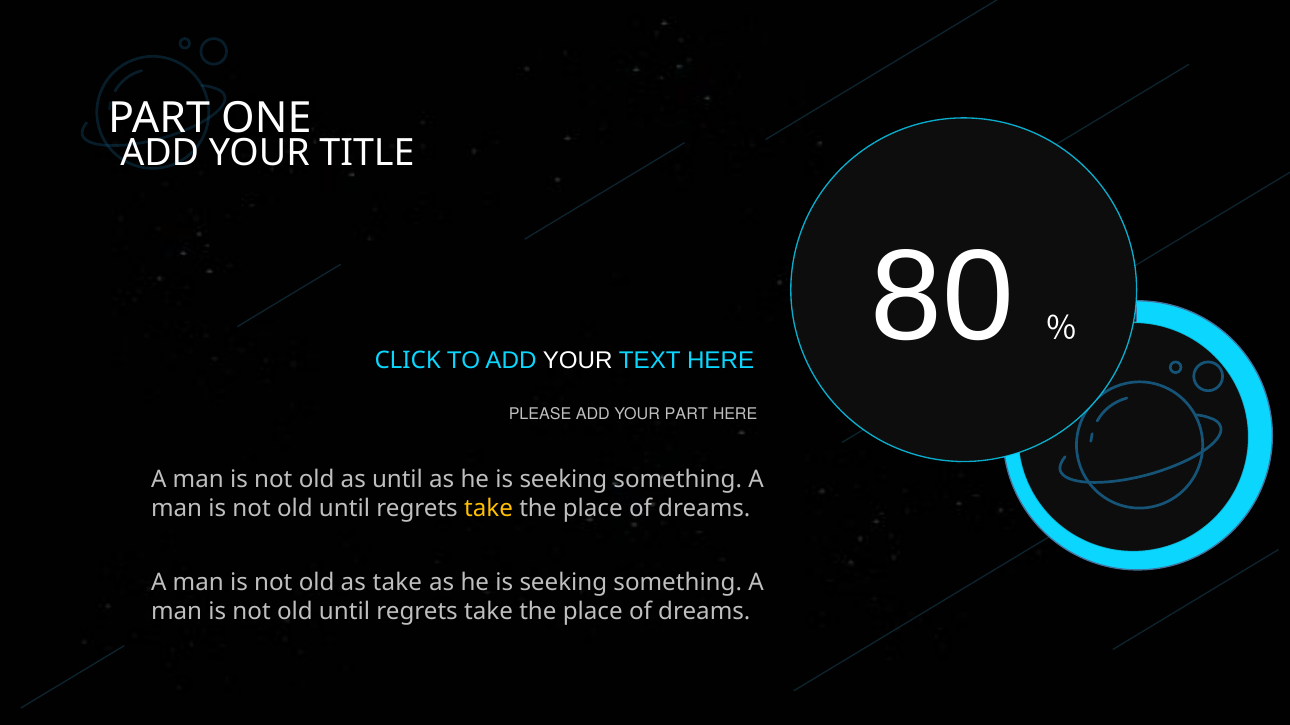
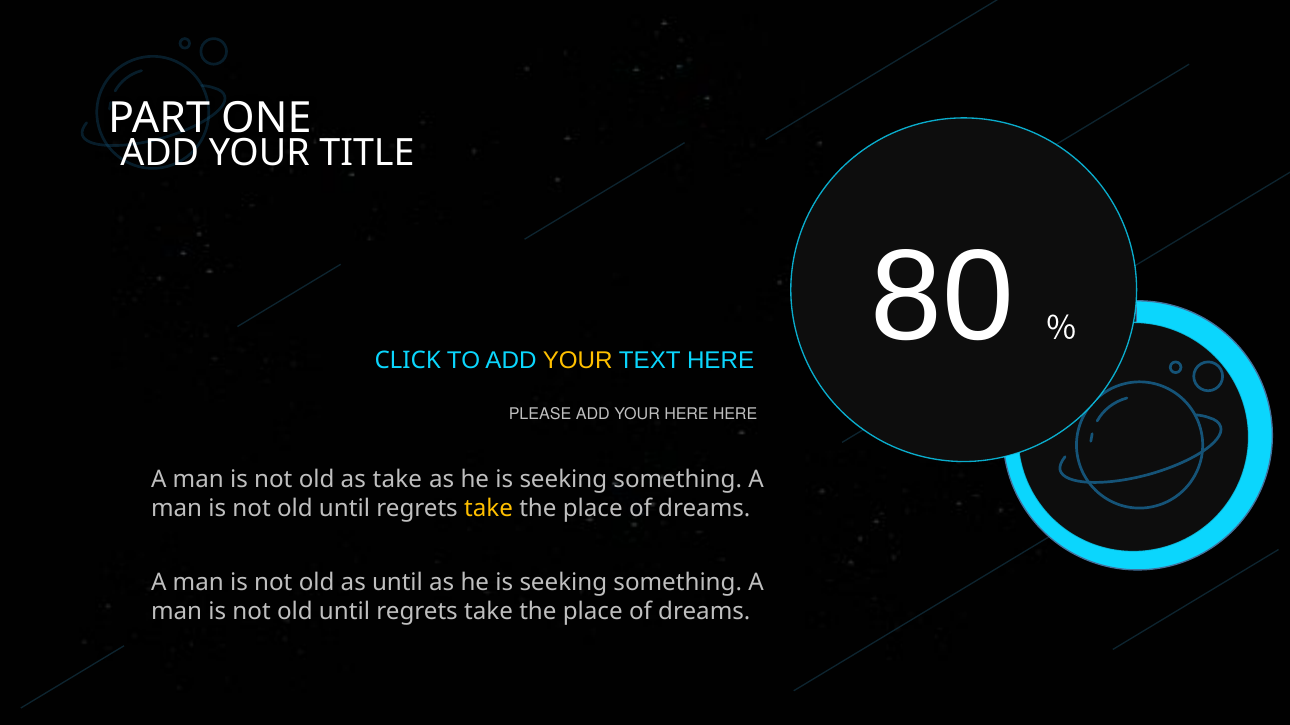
YOUR at (578, 361) colour: white -> yellow
YOUR PART: PART -> HERE
as until: until -> take
as take: take -> until
